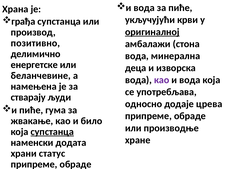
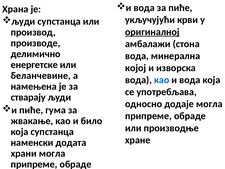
грађа at (23, 21): грађа -> људи
позитивно: позитивно -> производе
деца: деца -> којој
као at (162, 80) colour: purple -> blue
додаје црева: црева -> могла
супстанца at (52, 132) underline: present -> none
храни статус: статус -> могла
